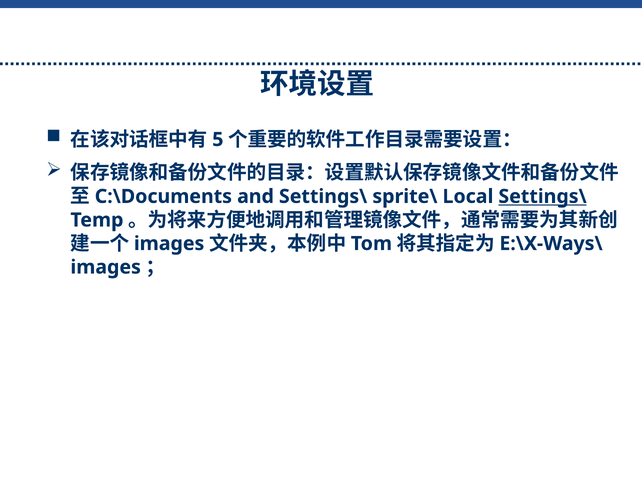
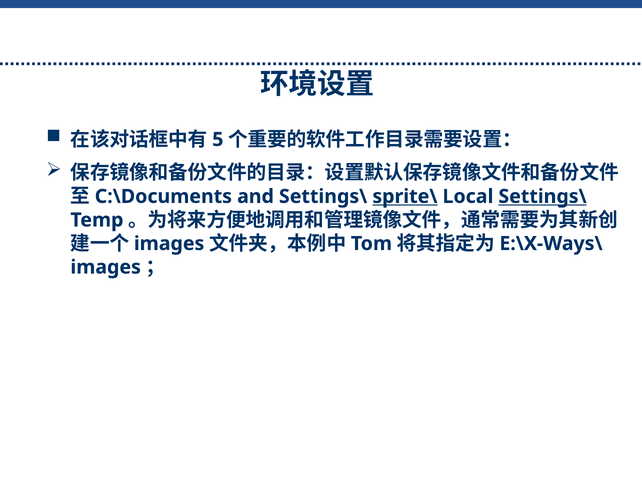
sprite\ underline: none -> present
